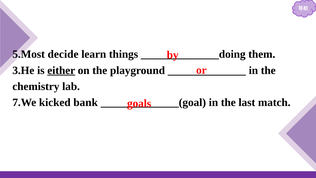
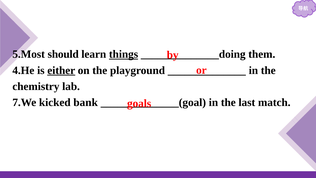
decide: decide -> should
things underline: none -> present
3.He: 3.He -> 4.He
